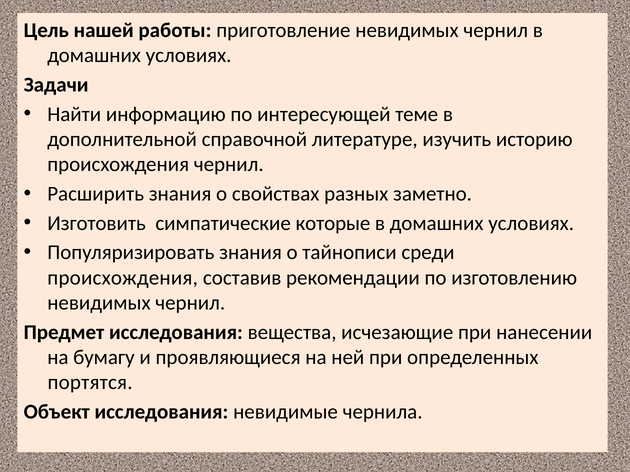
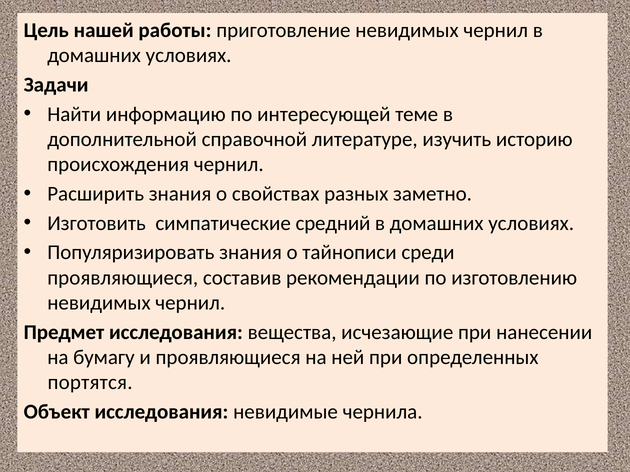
которые: которые -> средний
происхождения at (123, 278): происхождения -> проявляющиеся
